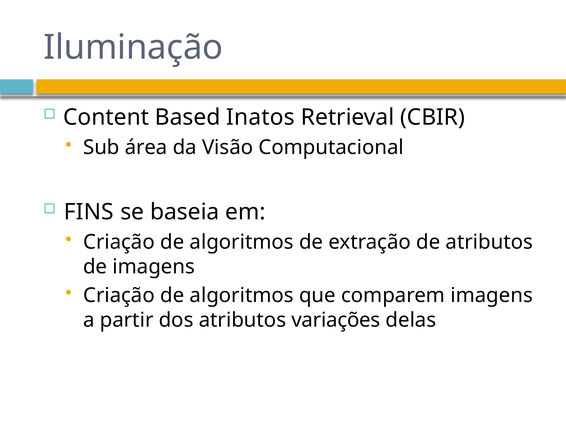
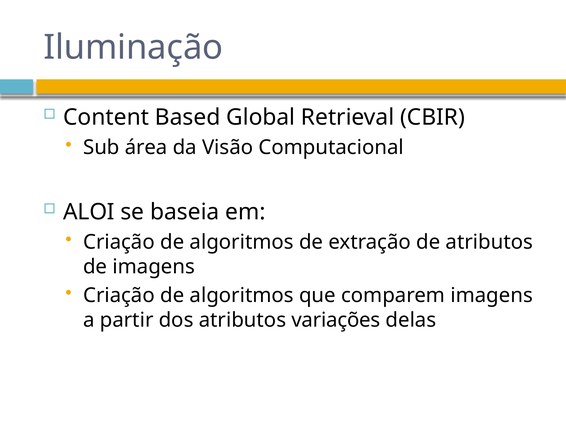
Inatos: Inatos -> Global
FINS: FINS -> ALOI
